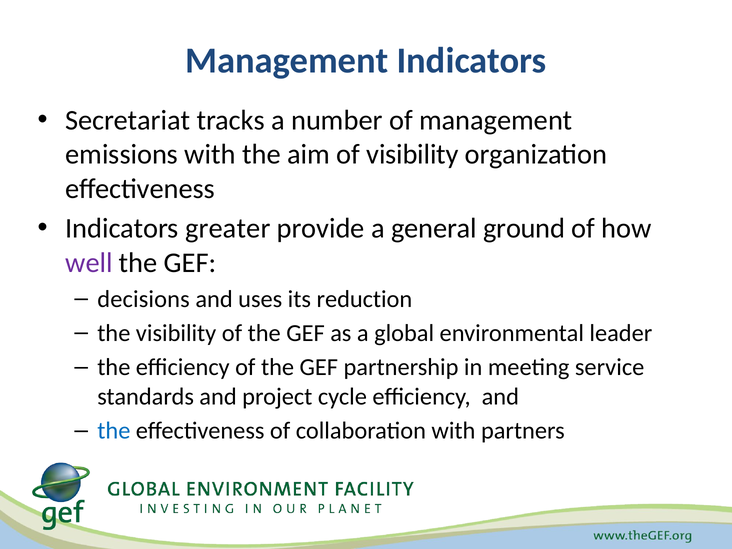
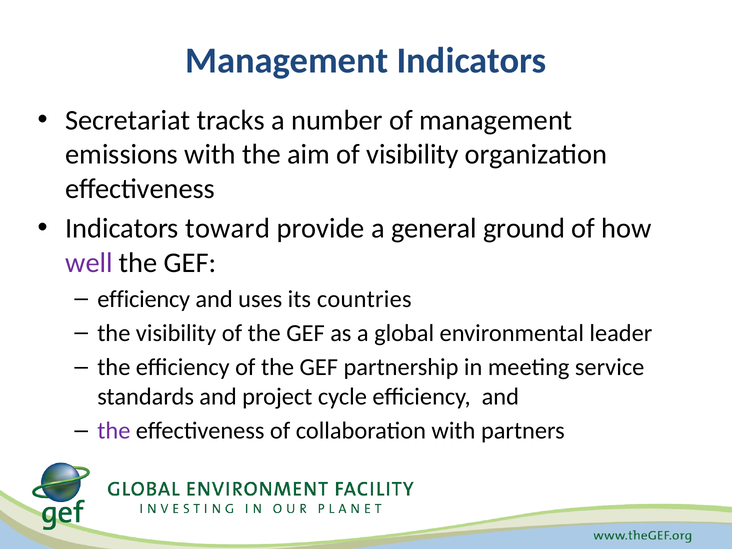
greater: greater -> toward
decisions at (144, 299): decisions -> efficiency
reduction: reduction -> countries
the at (114, 431) colour: blue -> purple
